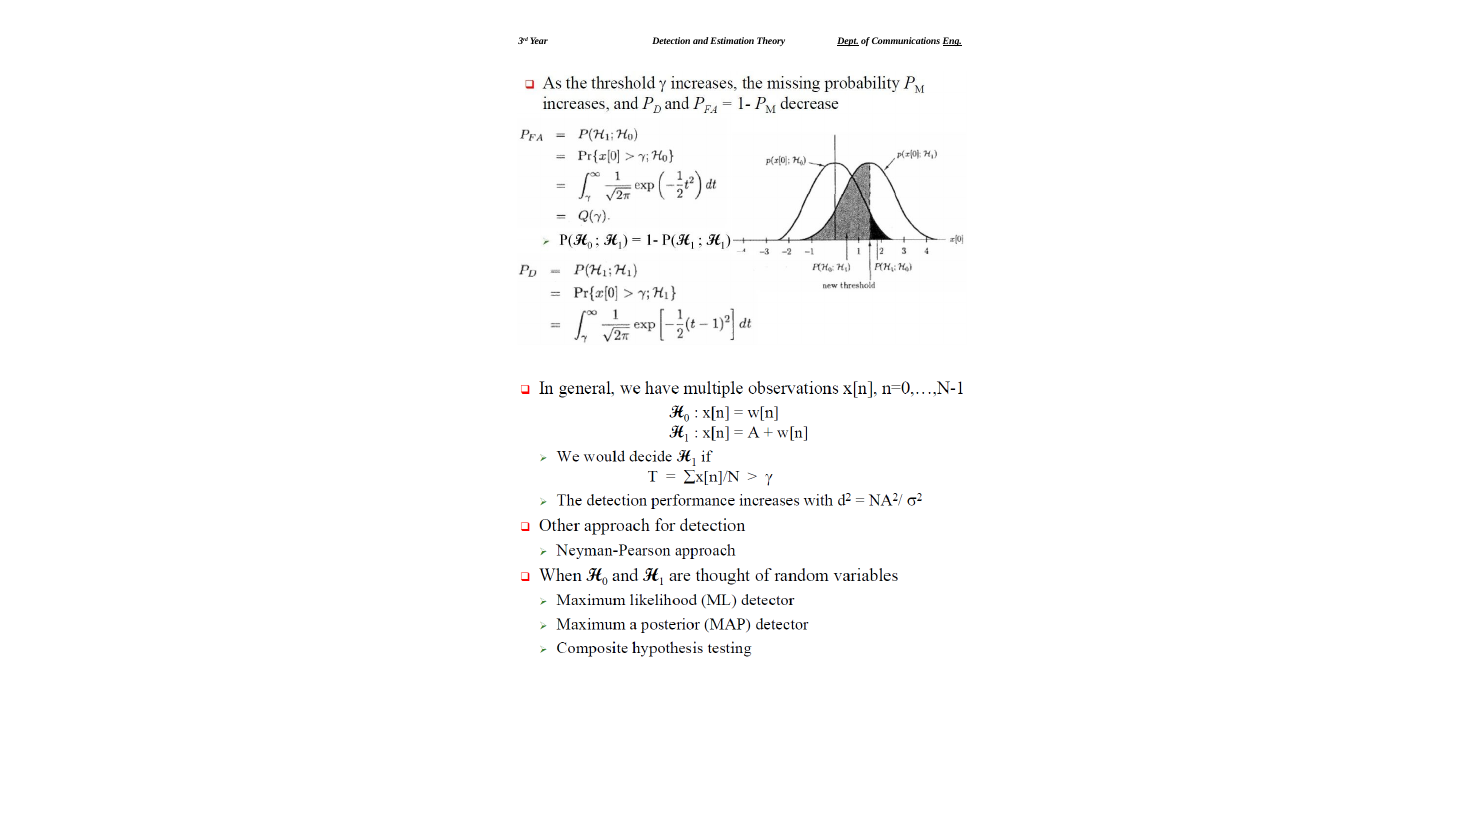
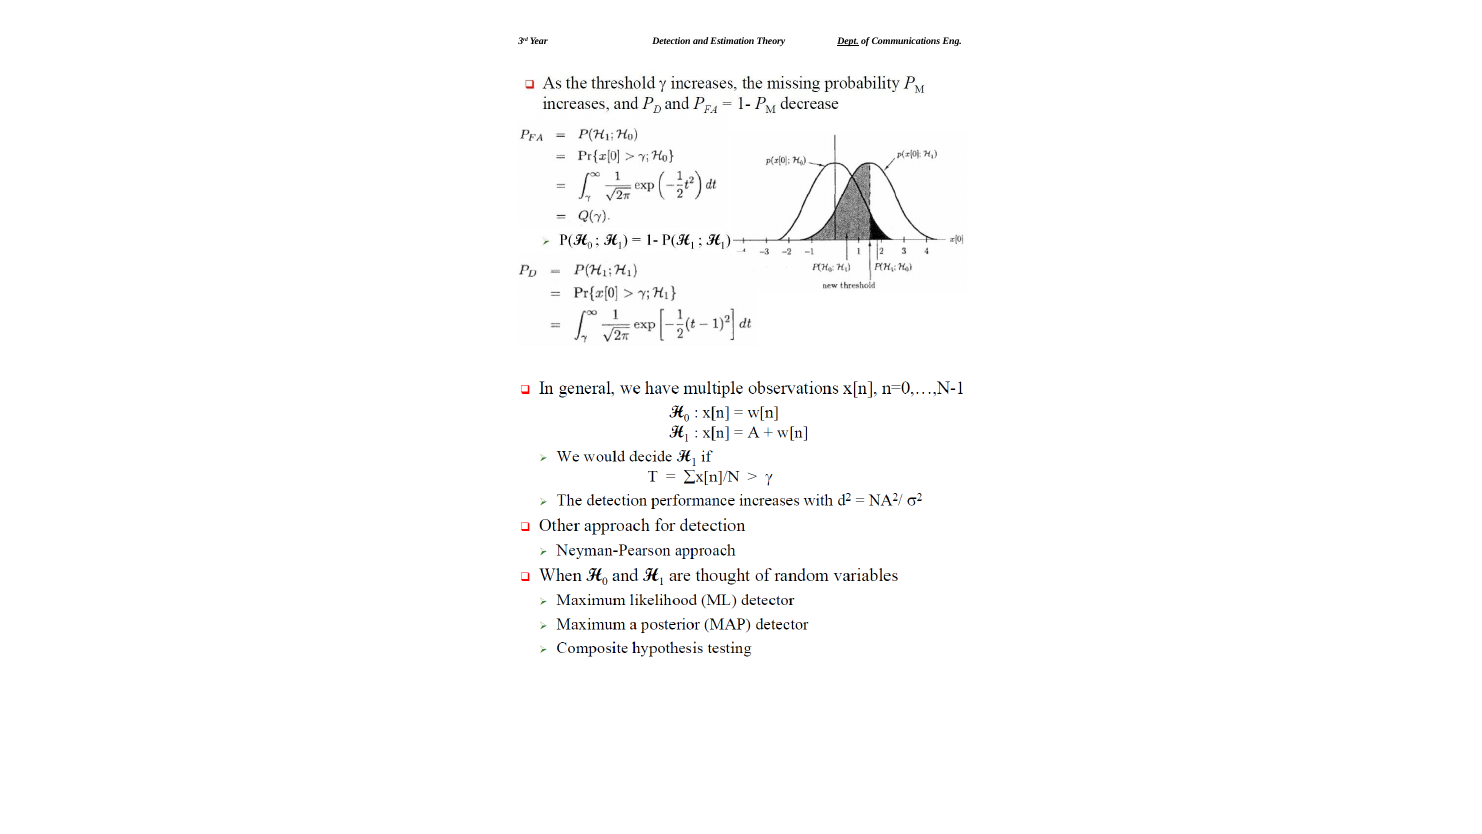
Eng underline: present -> none
